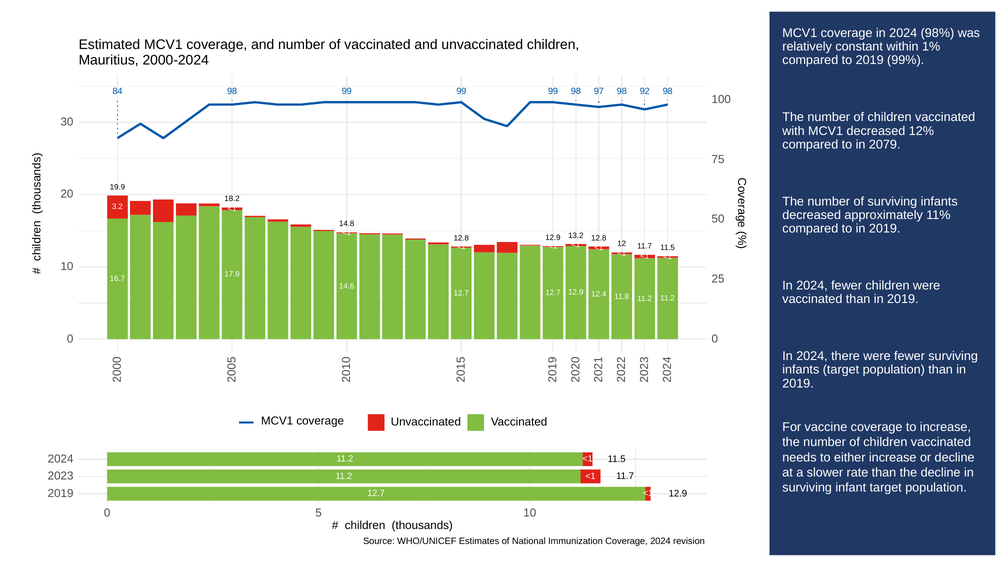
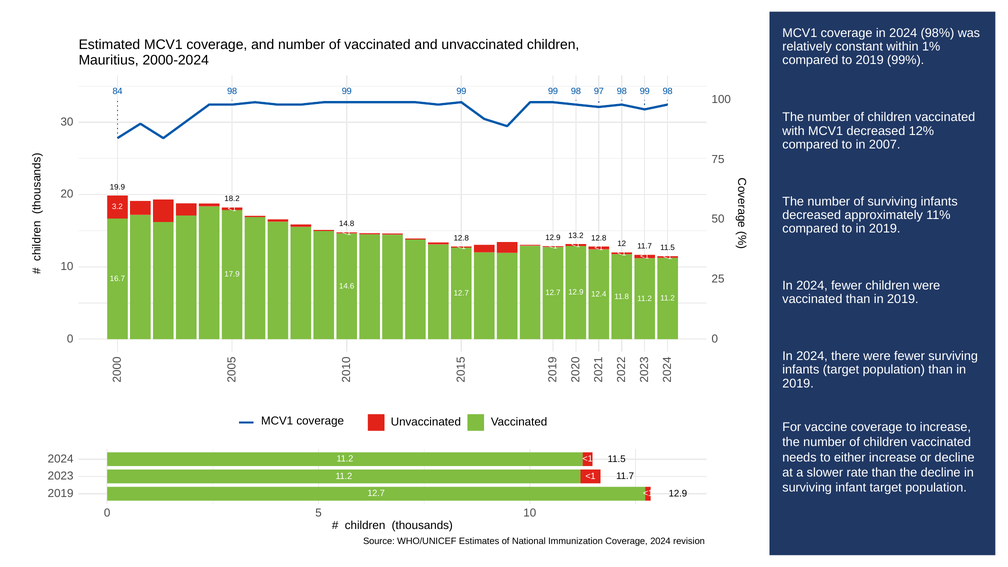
97 98 92: 92 -> 99
2079: 2079 -> 2007
